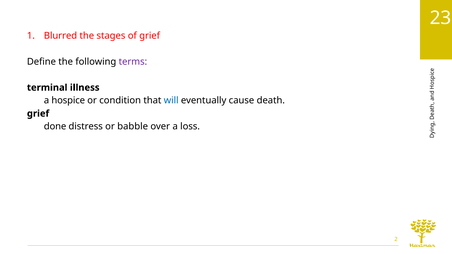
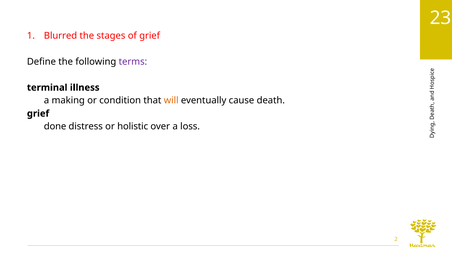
hospice: hospice -> making
will colour: blue -> orange
babble: babble -> holistic
